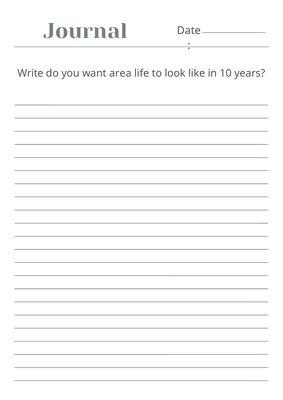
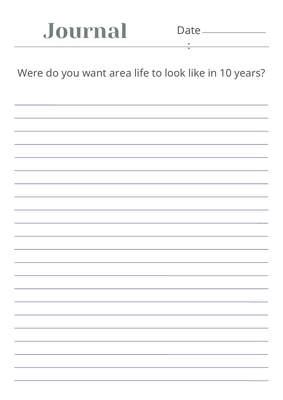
Write: Write -> Were
